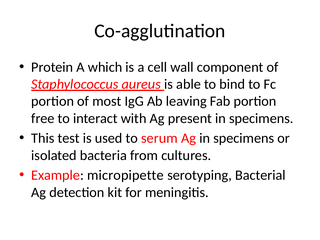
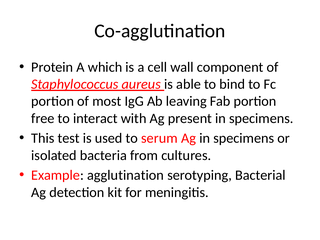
micropipette: micropipette -> agglutination
